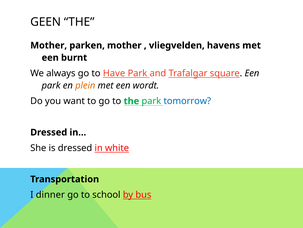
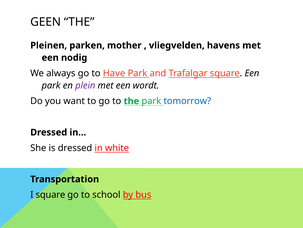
Mother at (49, 45): Mother -> Pleinen
burnt: burnt -> nodig
plein colour: orange -> purple
I dinner: dinner -> square
